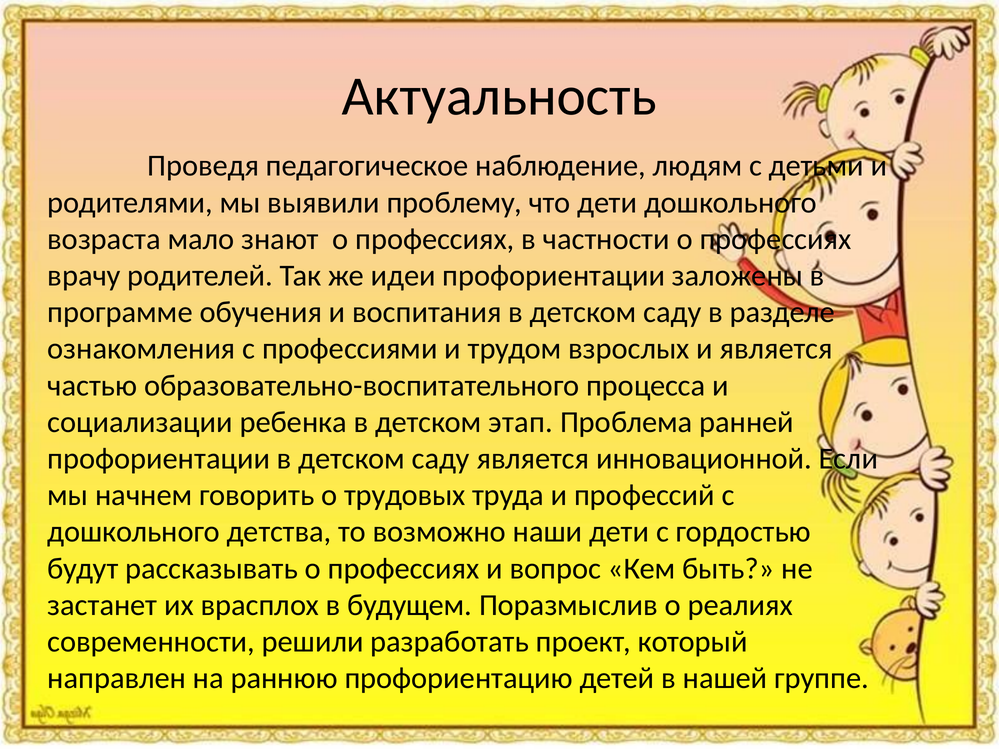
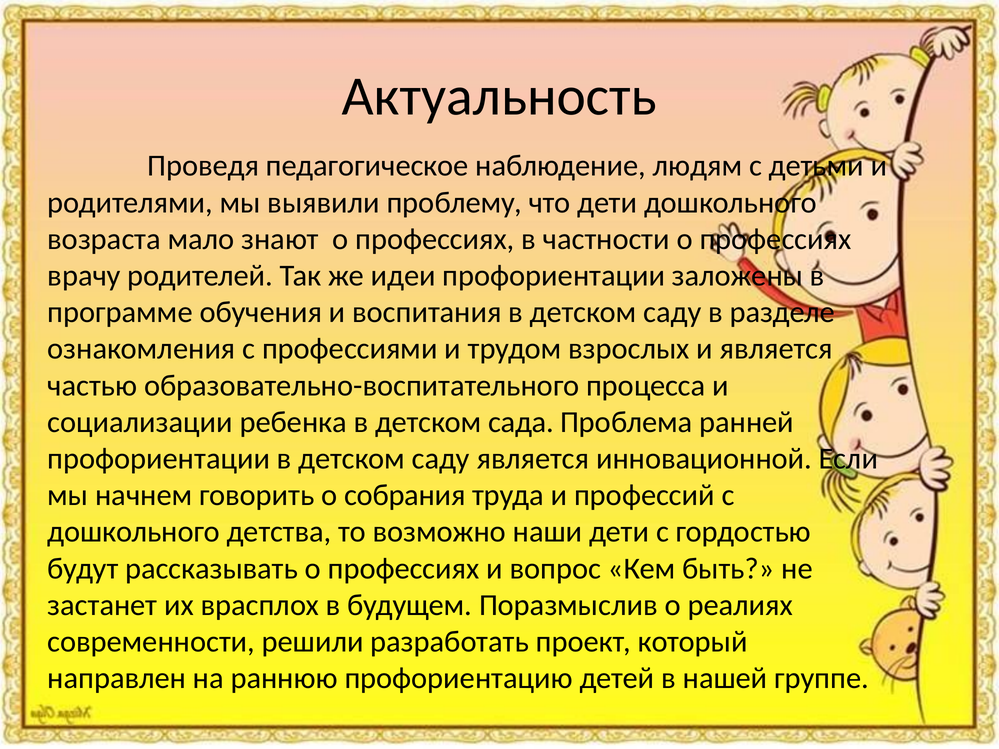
этап: этап -> сада
трудовых: трудовых -> собрания
